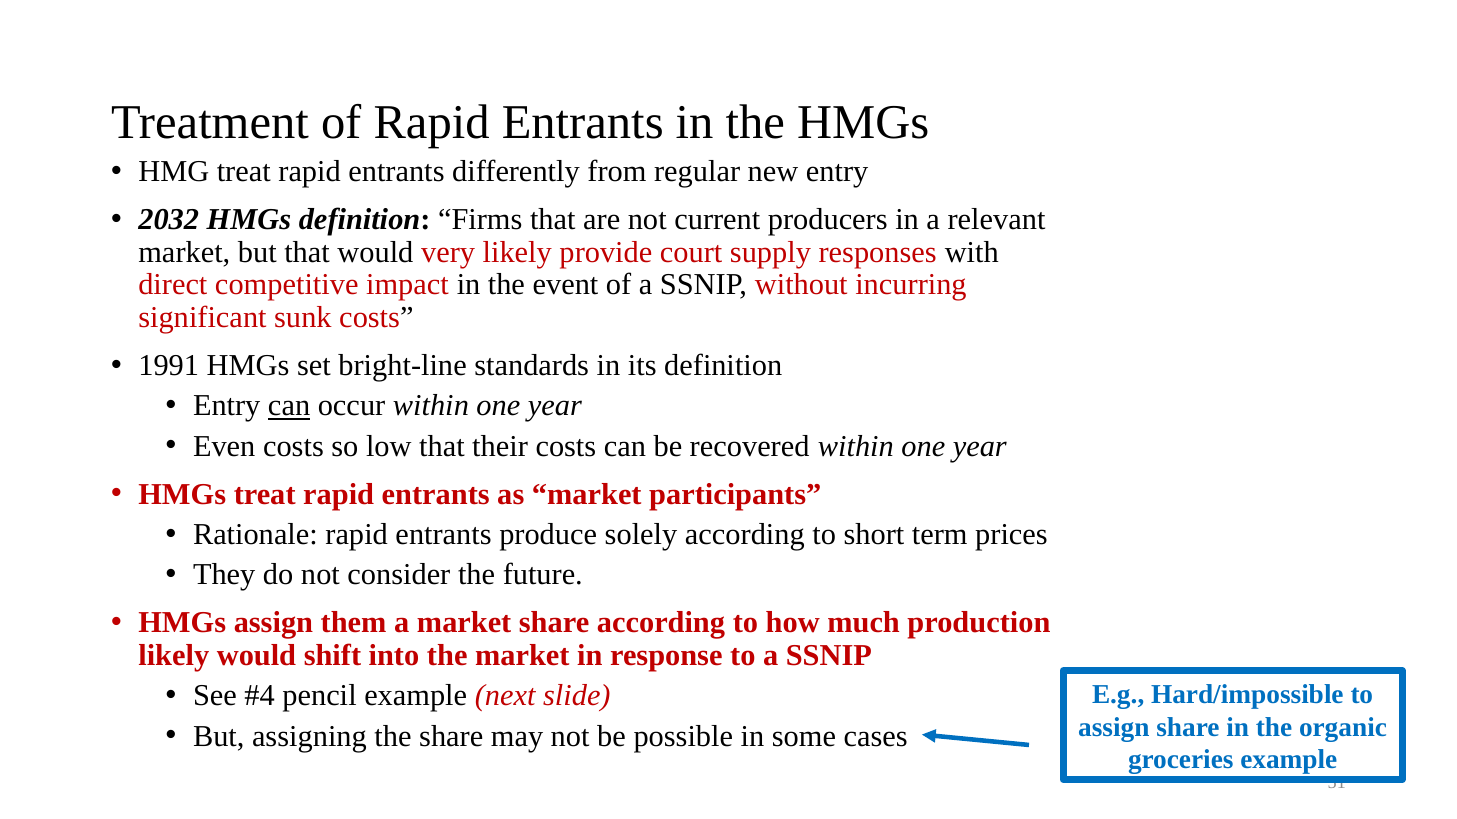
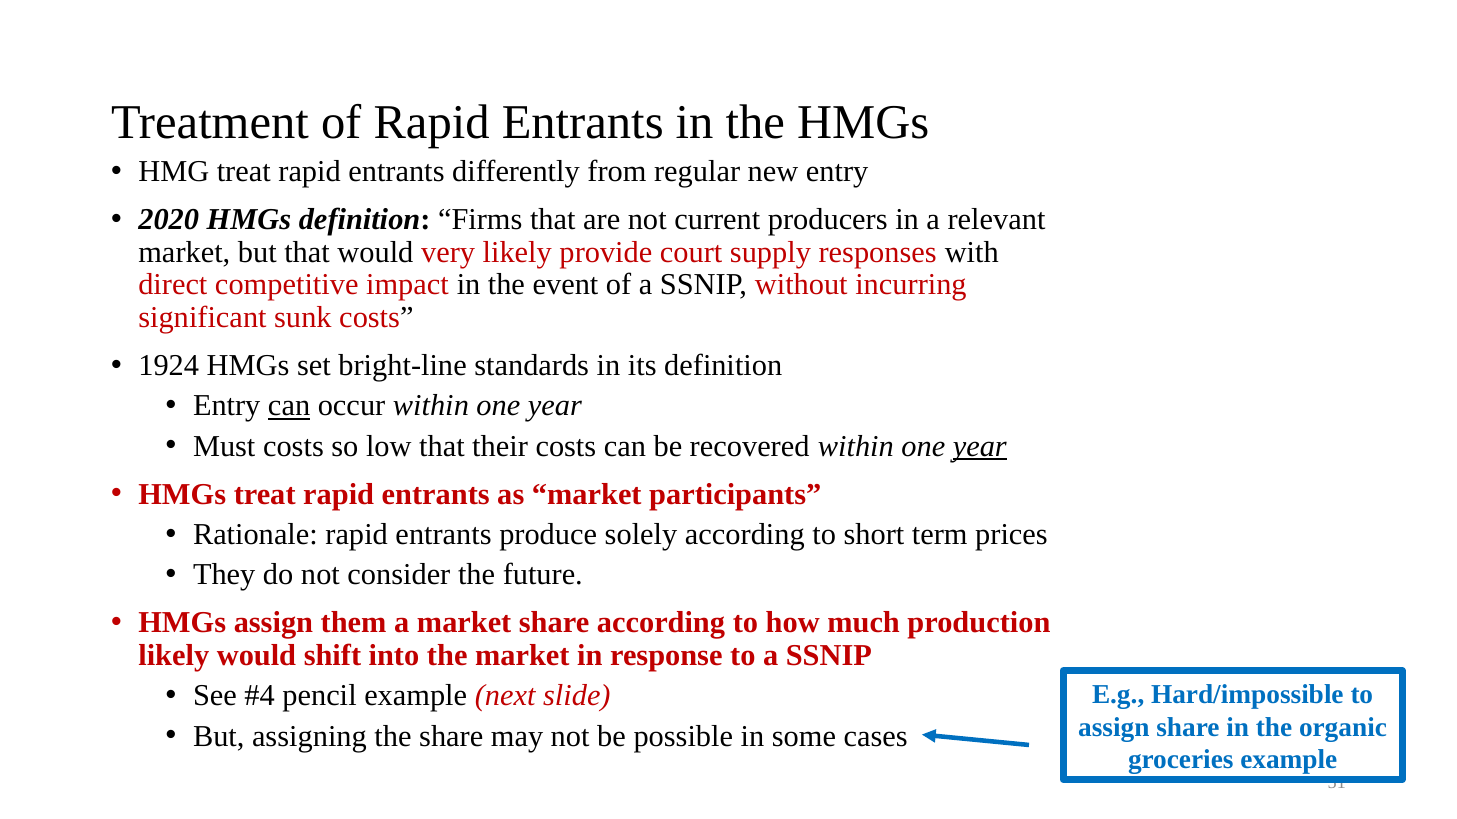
2032: 2032 -> 2020
1991: 1991 -> 1924
Even: Even -> Must
year at (980, 446) underline: none -> present
